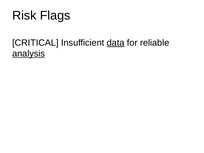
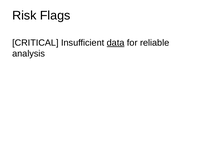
analysis underline: present -> none
